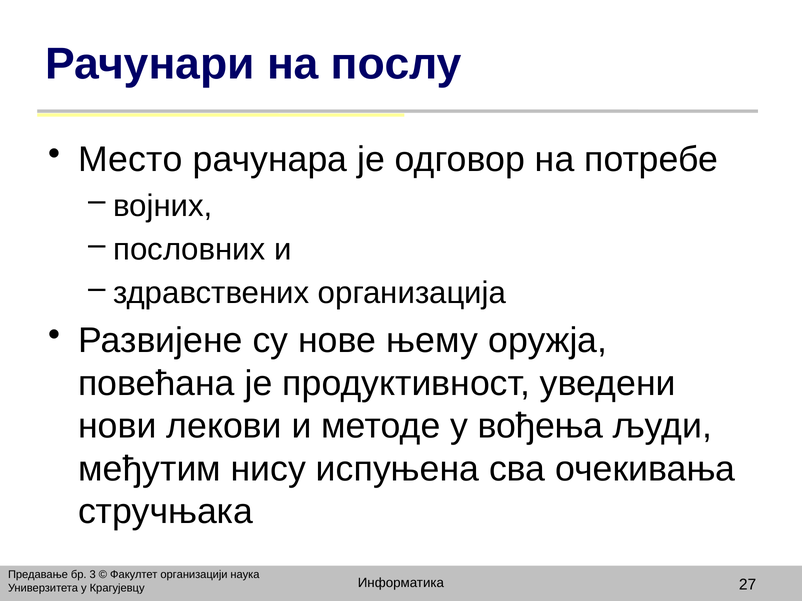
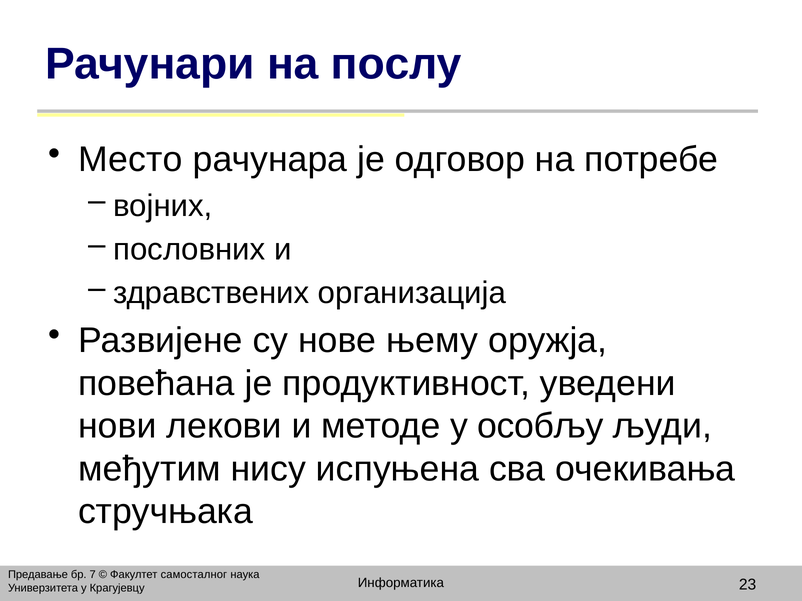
вођења: вођења -> особљу
3: 3 -> 7
организацији: организацији -> самосталног
27: 27 -> 23
